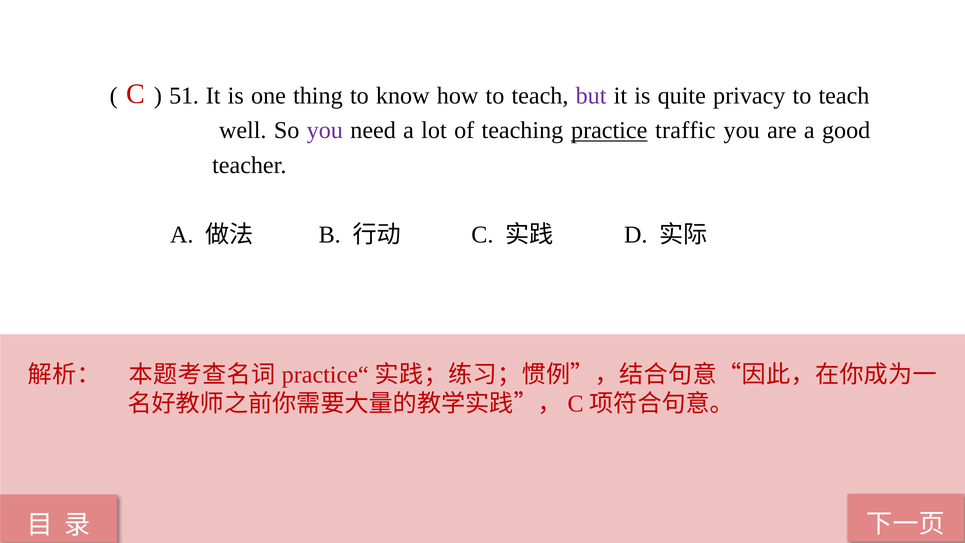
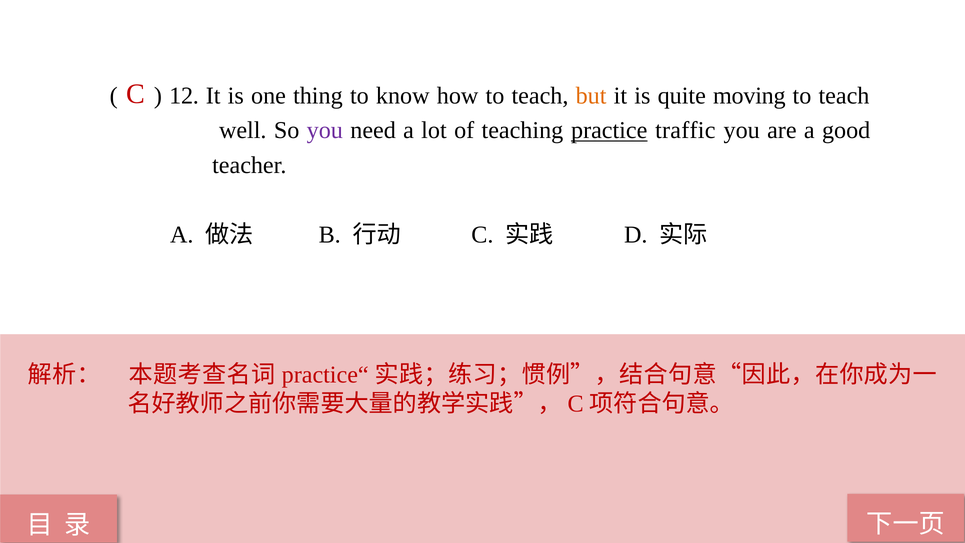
51: 51 -> 12
but colour: purple -> orange
privacy: privacy -> moving
